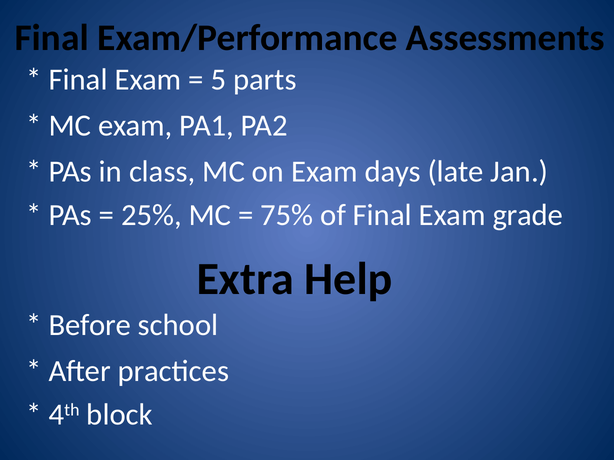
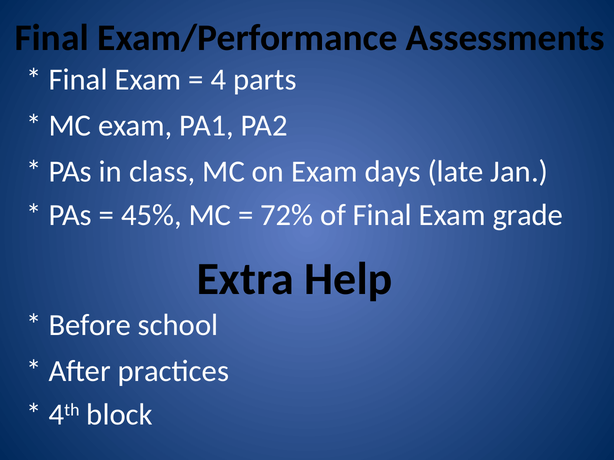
5: 5 -> 4
25%: 25% -> 45%
75%: 75% -> 72%
